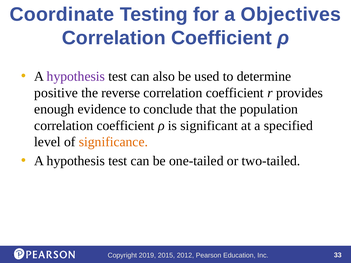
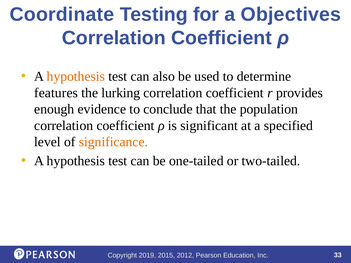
hypothesis at (76, 76) colour: purple -> orange
positive: positive -> features
reverse: reverse -> lurking
